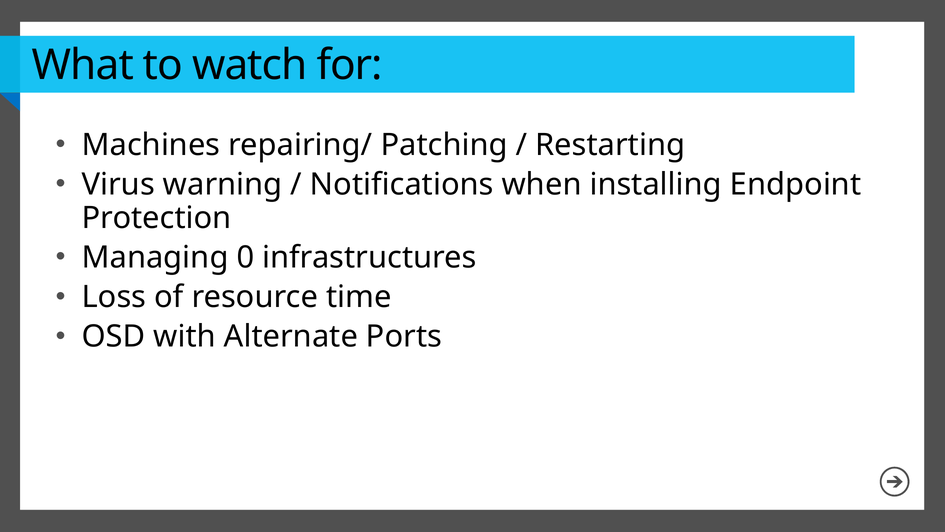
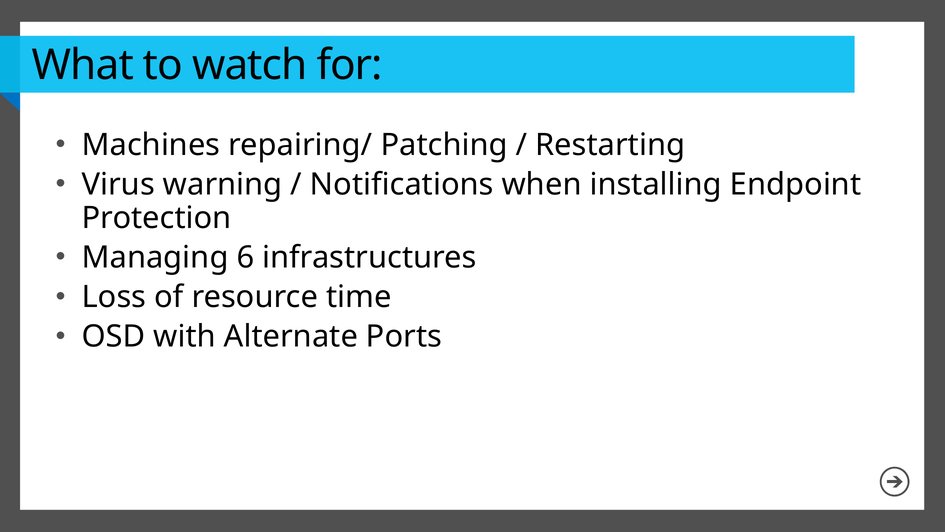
0: 0 -> 6
